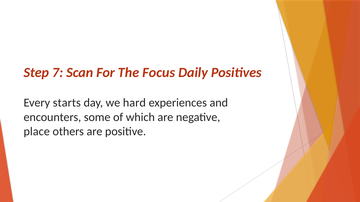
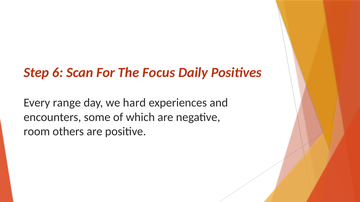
7: 7 -> 6
starts: starts -> range
place: place -> room
